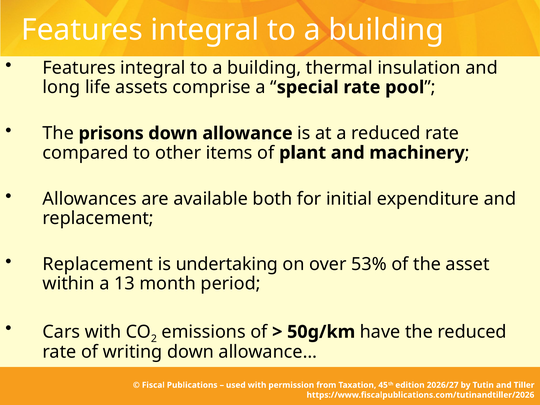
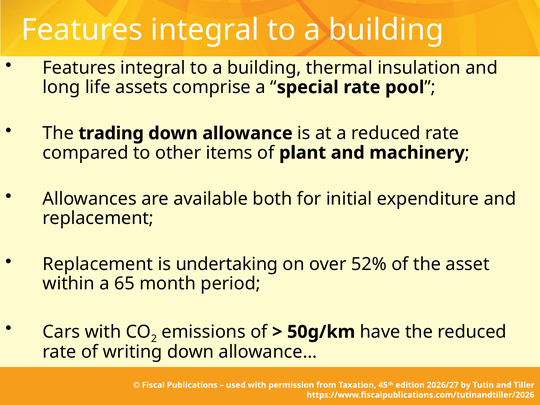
prisons: prisons -> trading
53%: 53% -> 52%
13: 13 -> 65
